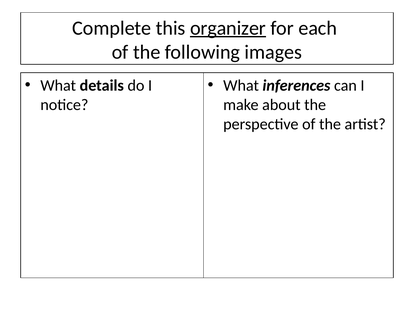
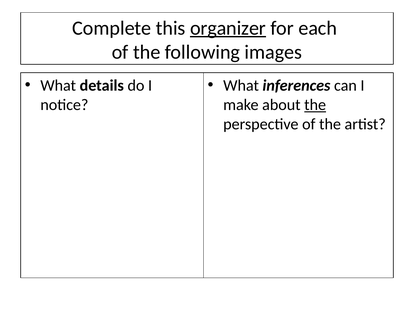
the at (315, 105) underline: none -> present
